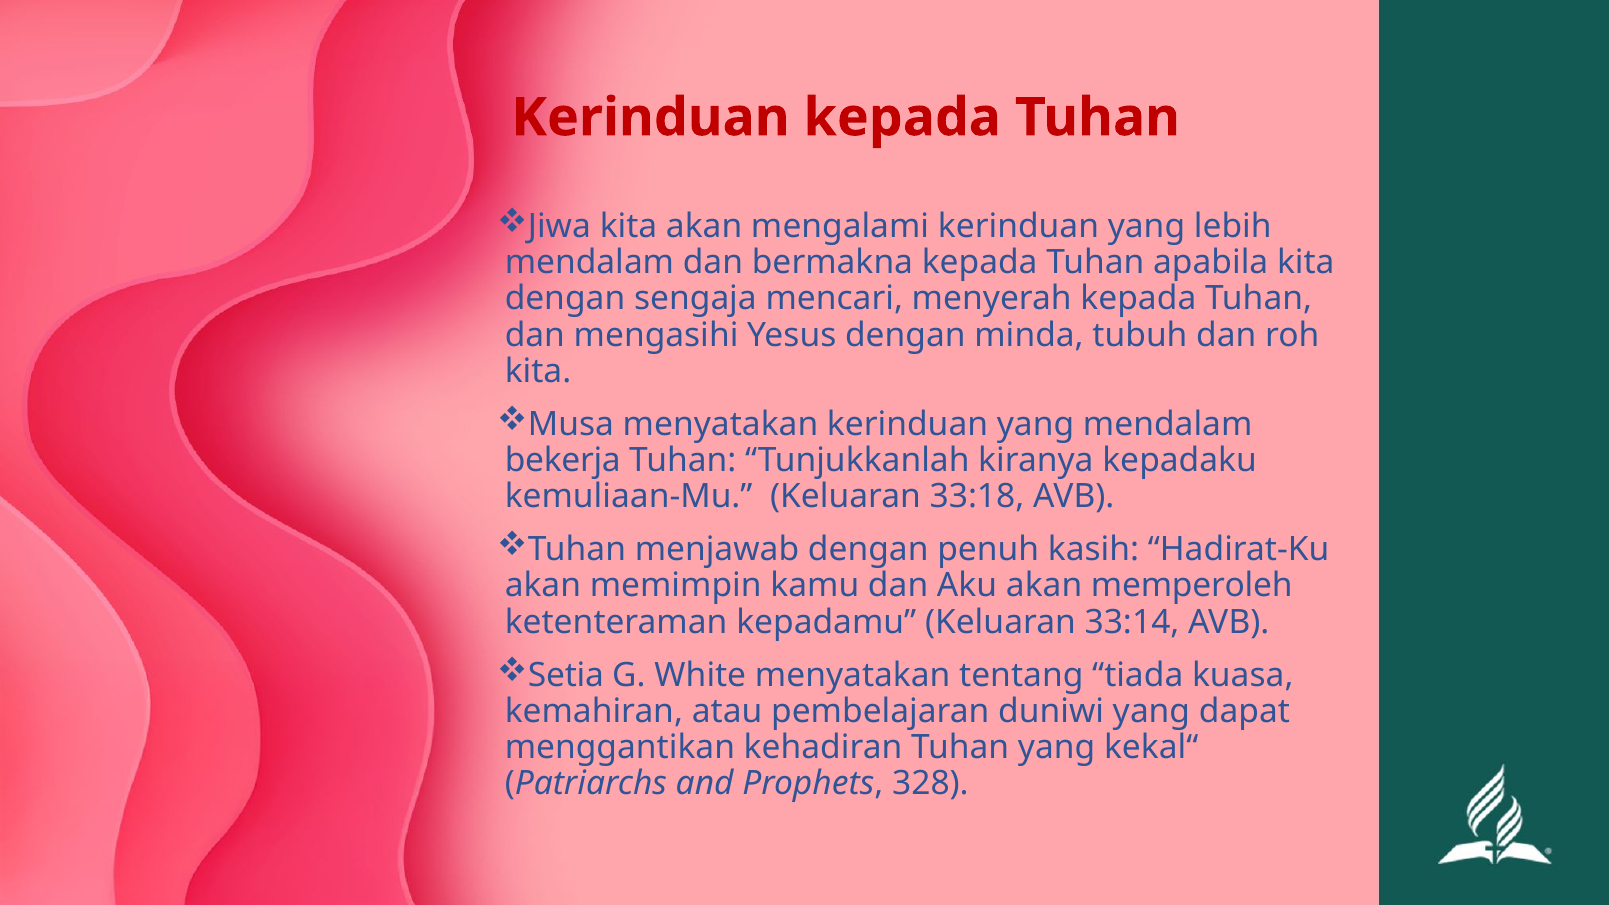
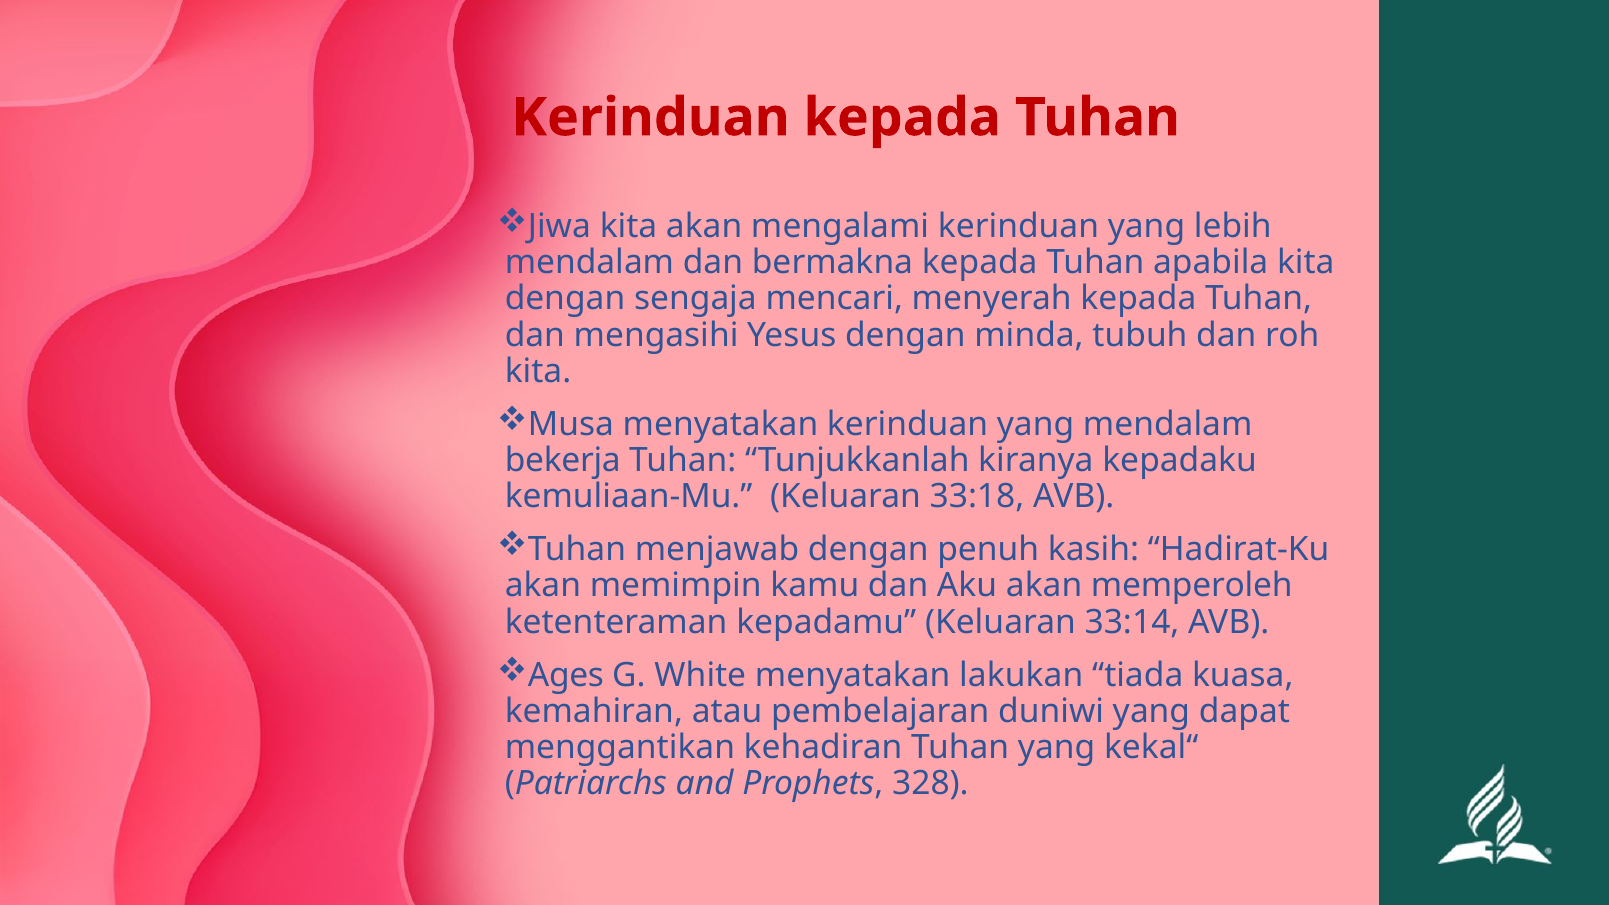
Setia: Setia -> Ages
tentang: tentang -> lakukan
